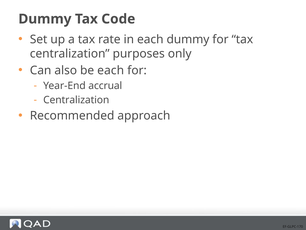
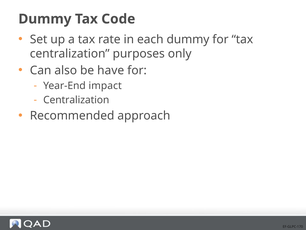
be each: each -> have
accrual: accrual -> impact
